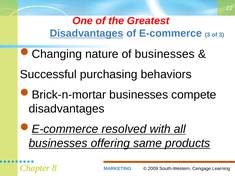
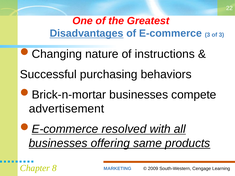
of businesses: businesses -> instructions
disadvantages at (67, 109): disadvantages -> advertisement
